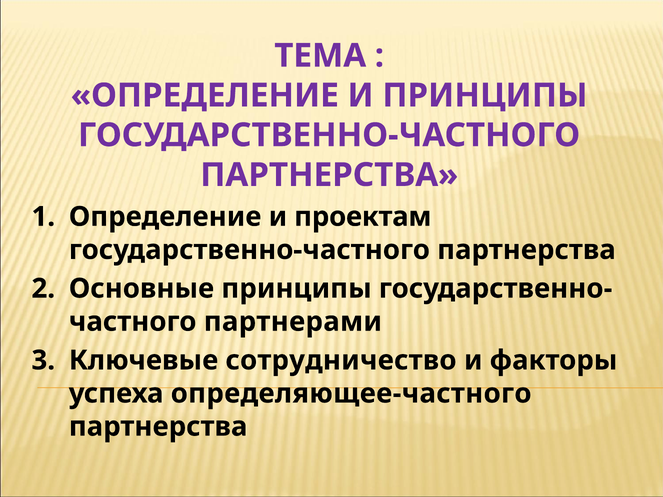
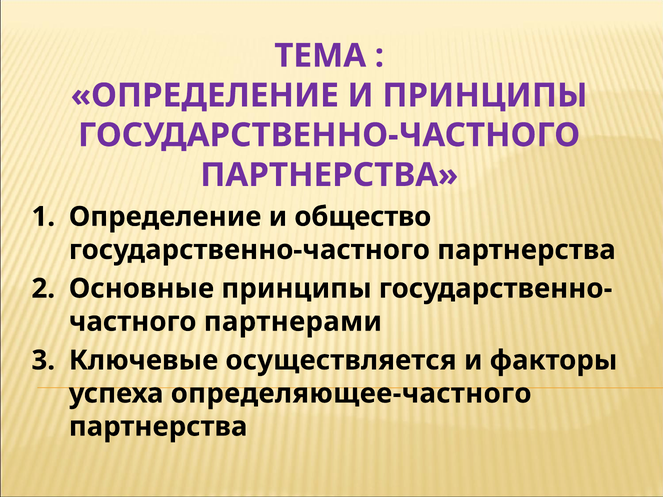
проектам: проектам -> общество
сотрудничество: сотрудничество -> осуществляется
